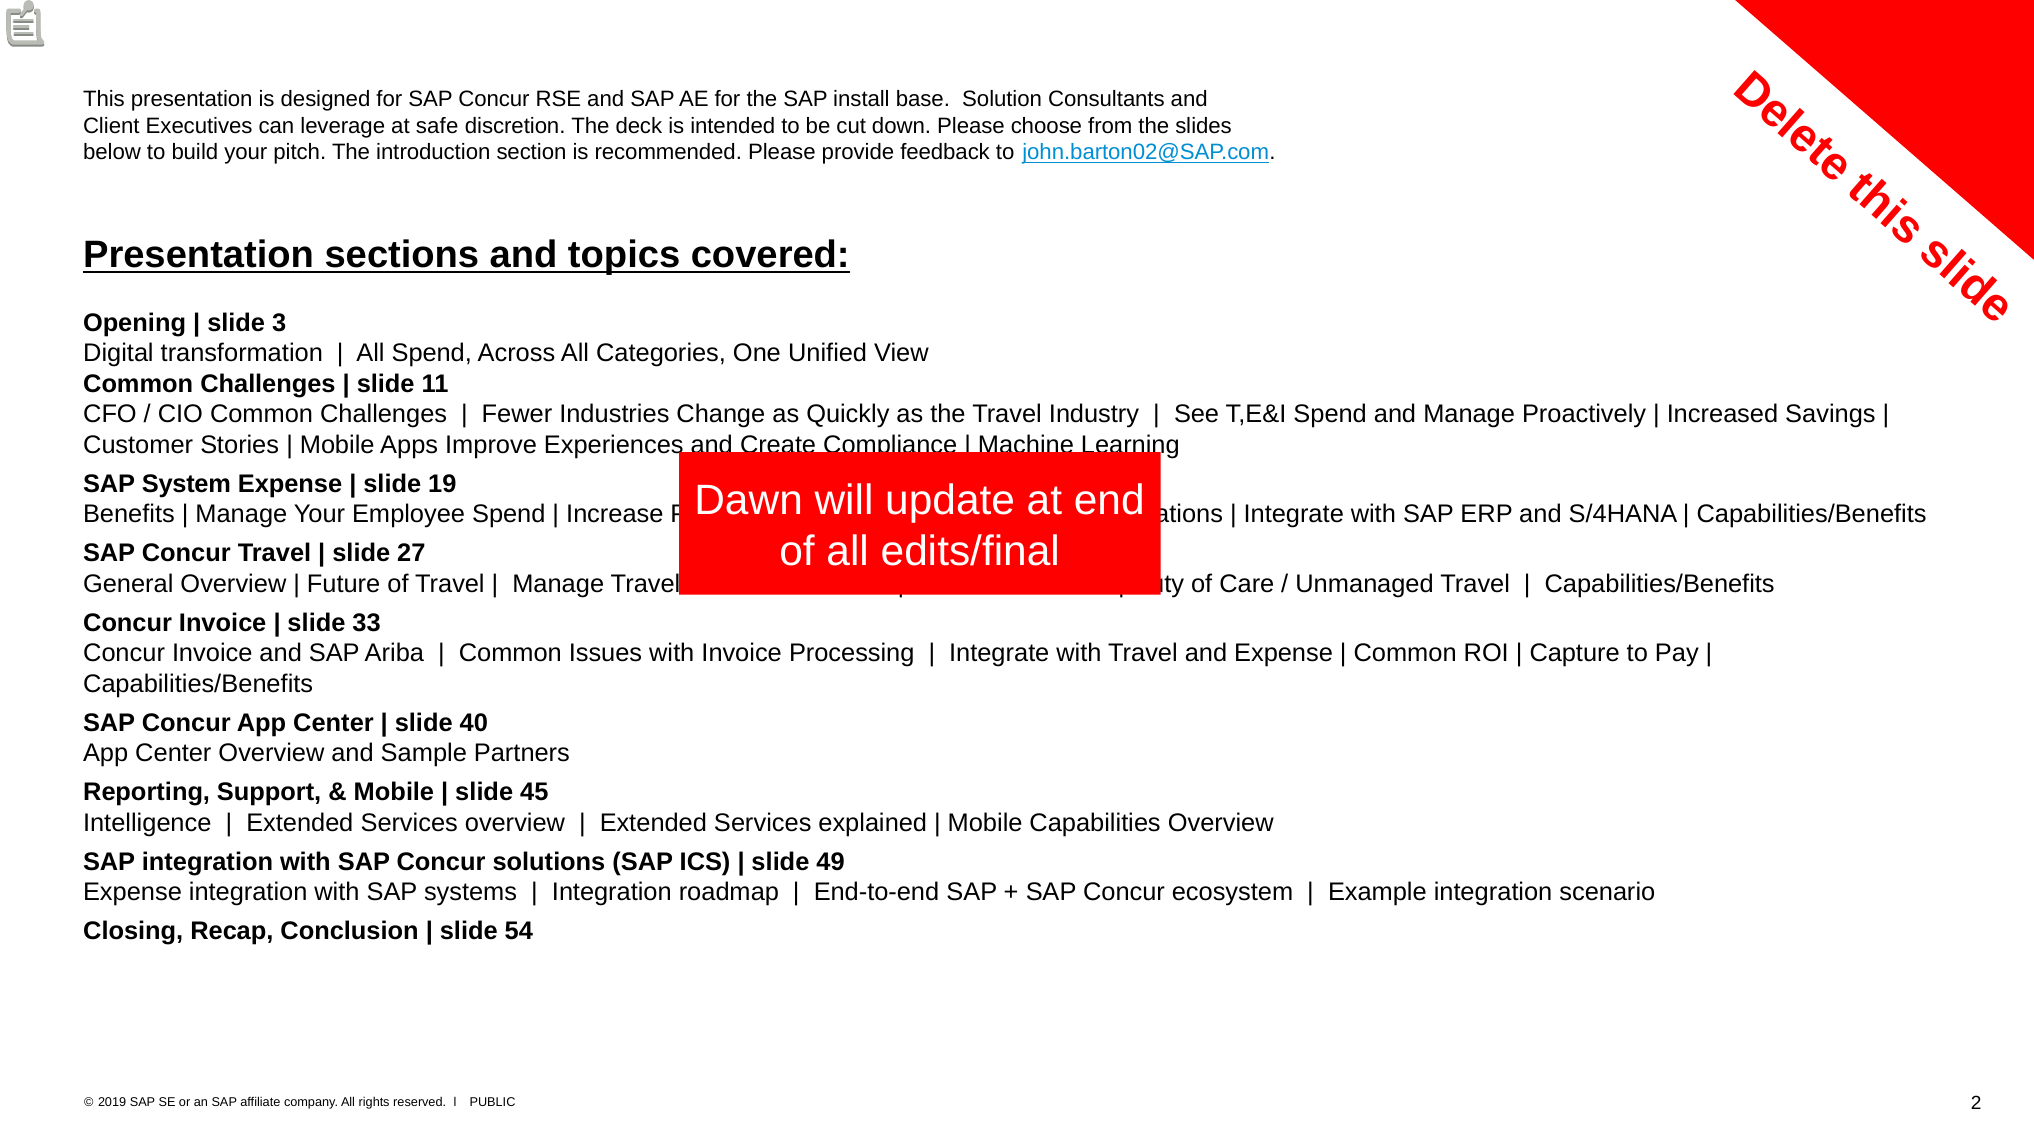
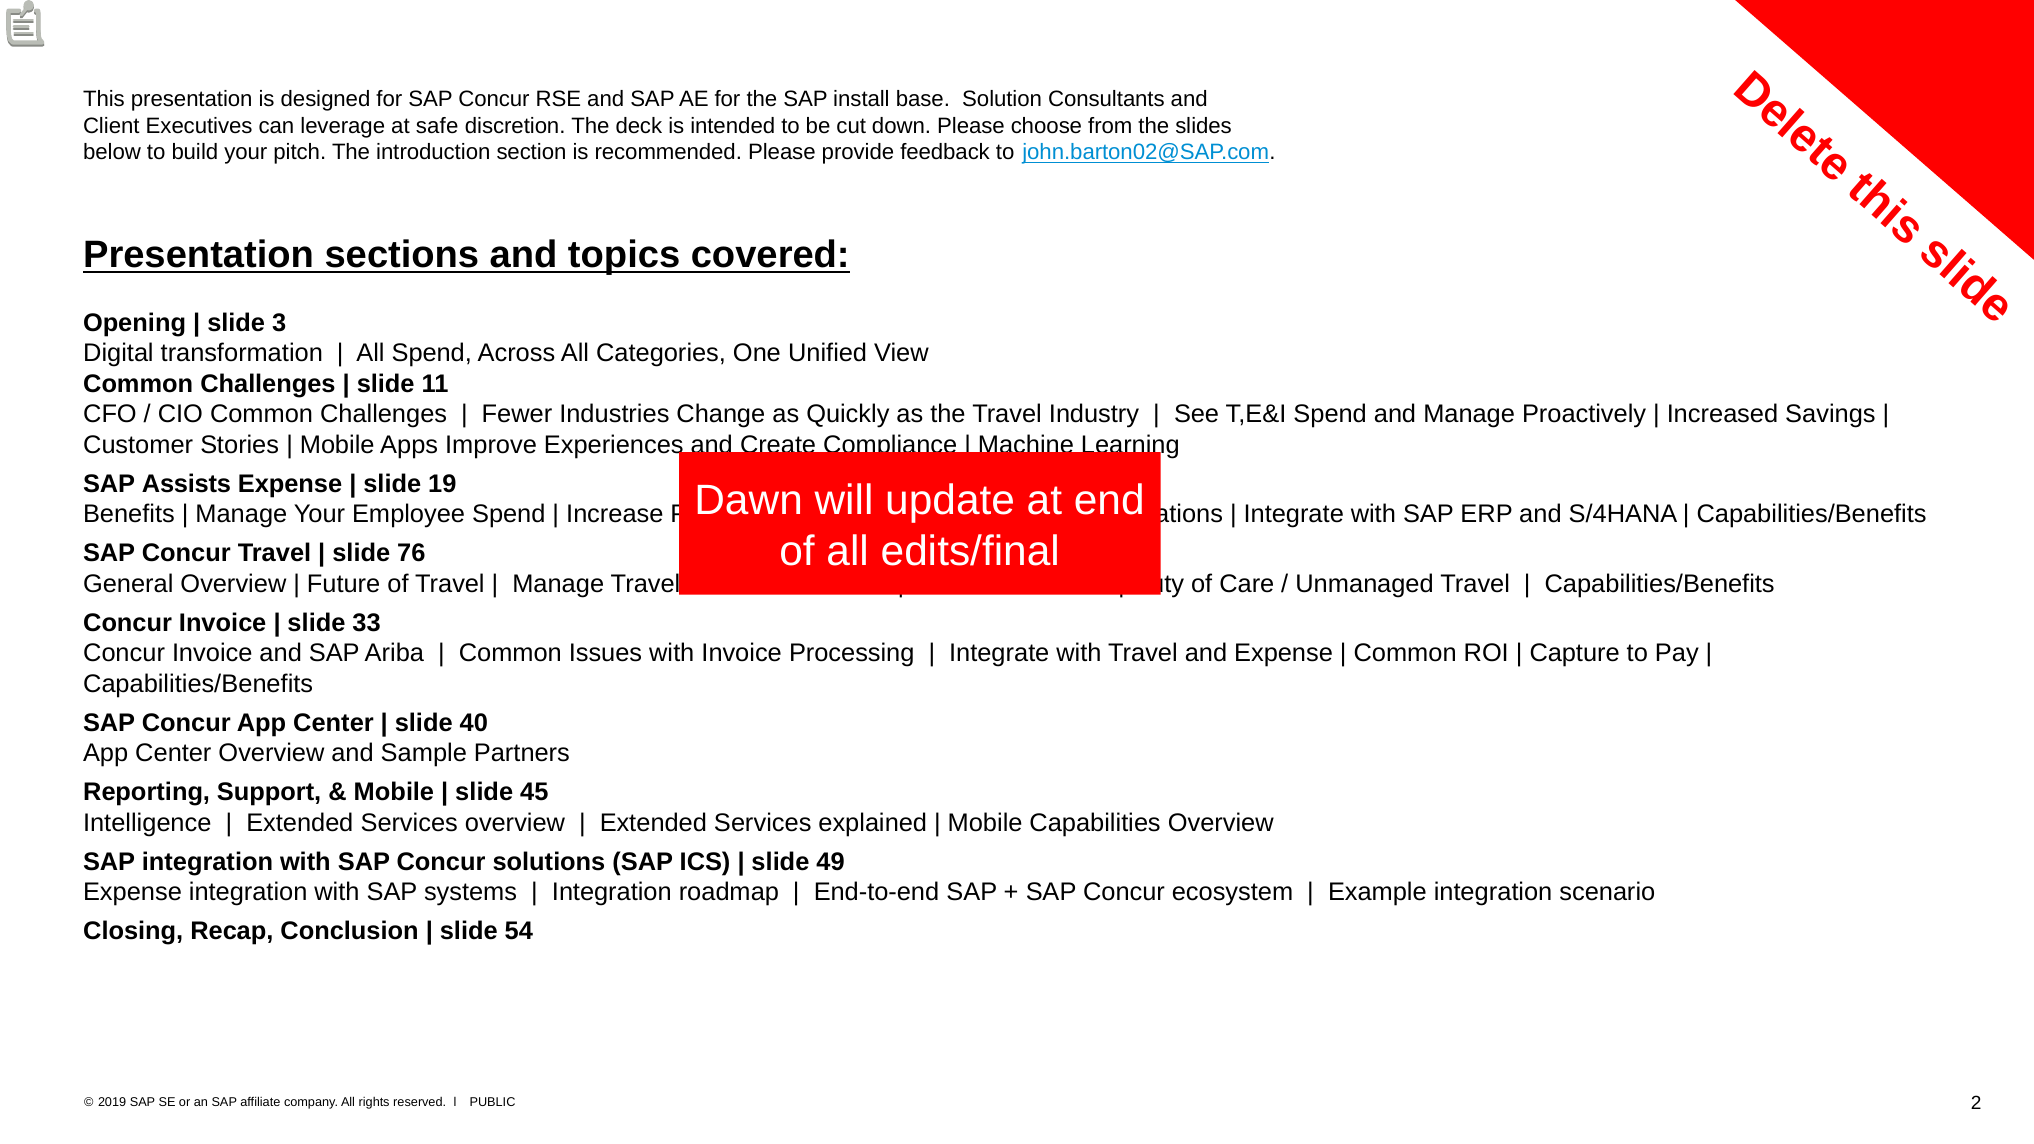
System: System -> Assists
27: 27 -> 76
